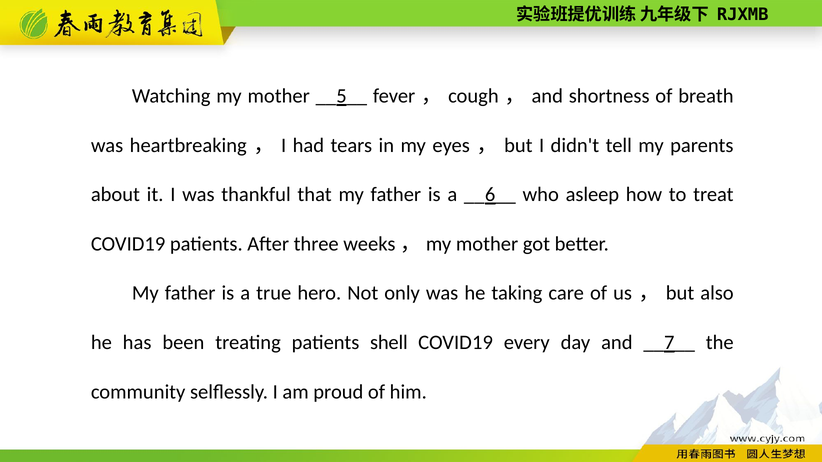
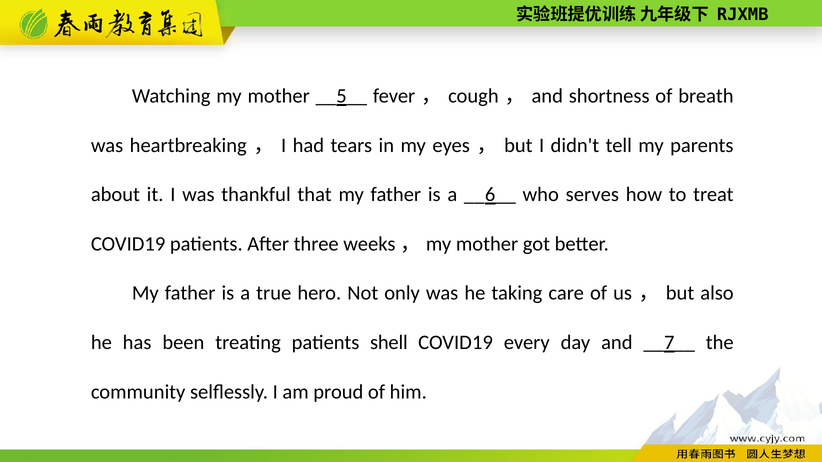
asleep: asleep -> serves
